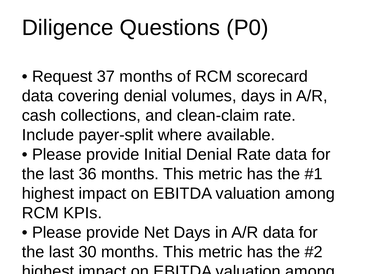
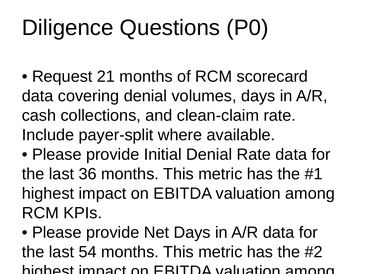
37: 37 -> 21
30: 30 -> 54
